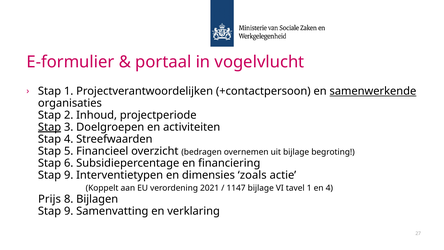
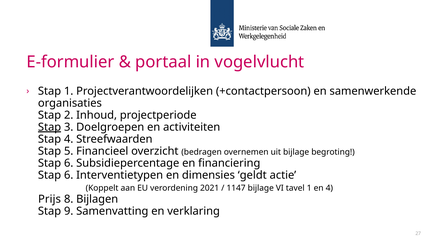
samenwerkende underline: present -> none
9 at (69, 175): 9 -> 6
zoals: zoals -> geldt
